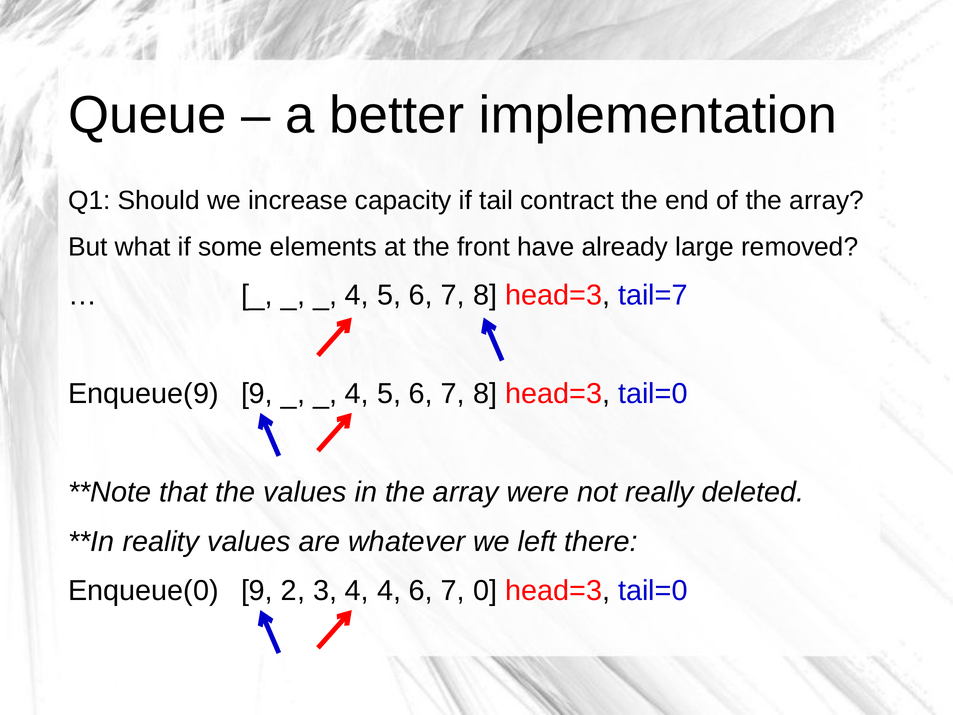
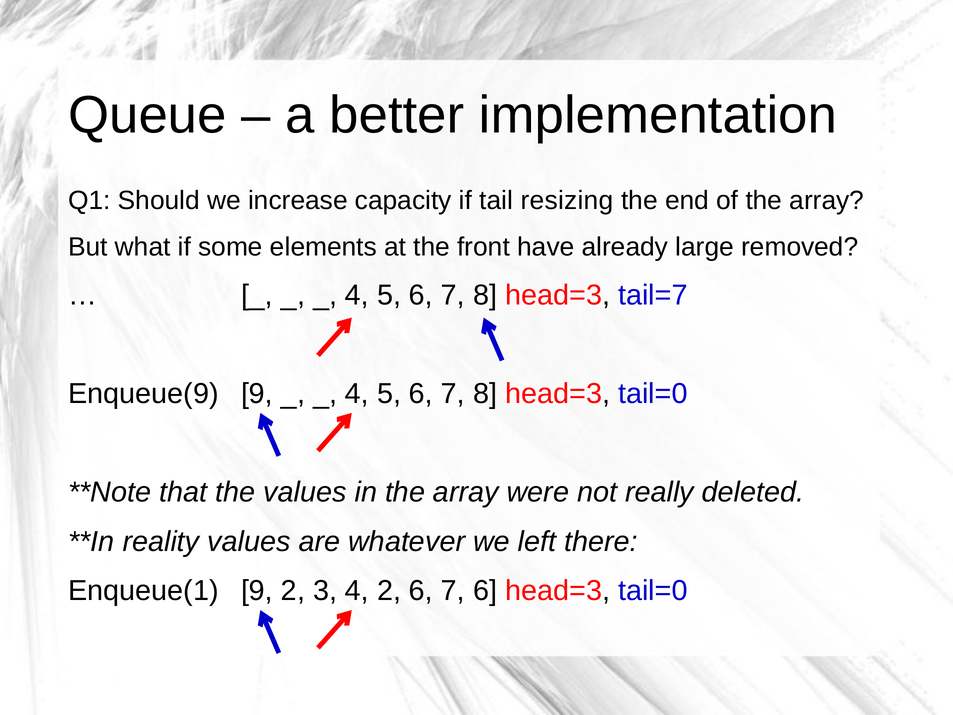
contract: contract -> resizing
Enqueue(0: Enqueue(0 -> Enqueue(1
4 4: 4 -> 2
7 0: 0 -> 6
